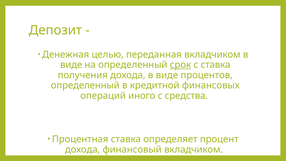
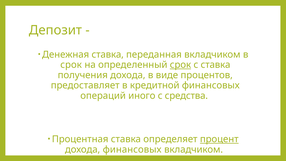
Денежная целью: целью -> ставка
виде at (71, 65): виде -> срок
определенный at (85, 85): определенный -> предоставляет
процент underline: none -> present
дохода финансовый: финансовый -> финансовых
